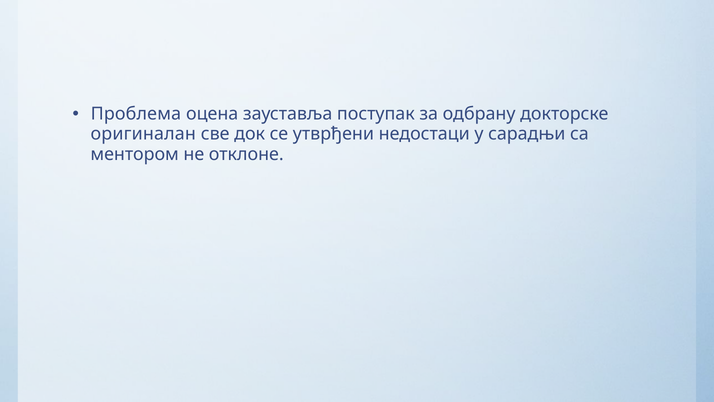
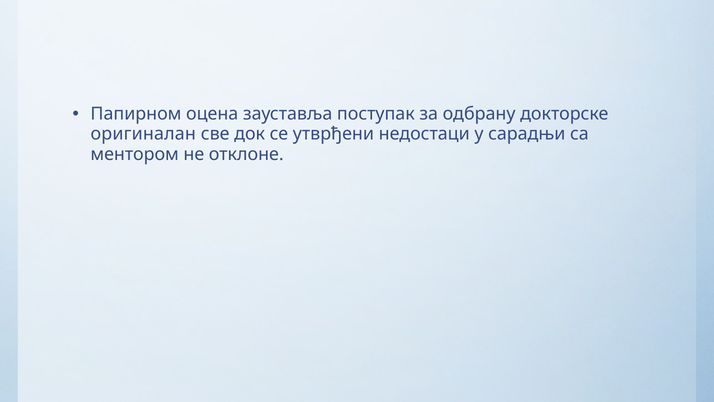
Проблема: Проблема -> Папирном
